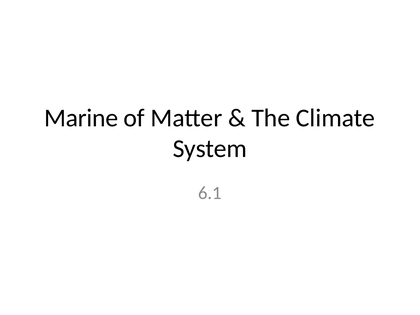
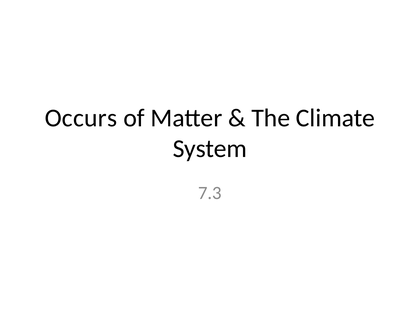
Marine: Marine -> Occurs
6.1: 6.1 -> 7.3
